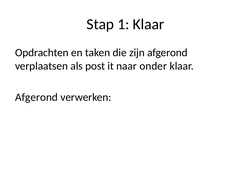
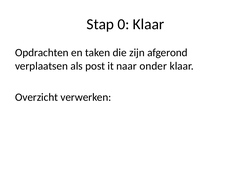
1: 1 -> 0
Afgerond at (36, 97): Afgerond -> Overzicht
